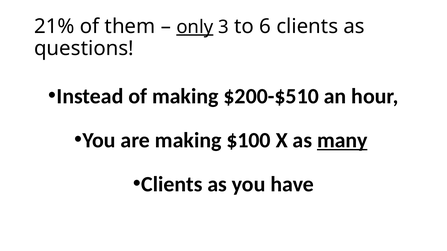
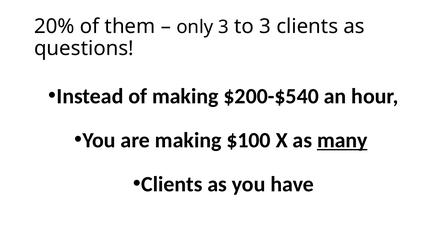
21%: 21% -> 20%
only underline: present -> none
to 6: 6 -> 3
$200-$510: $200-$510 -> $200-$540
